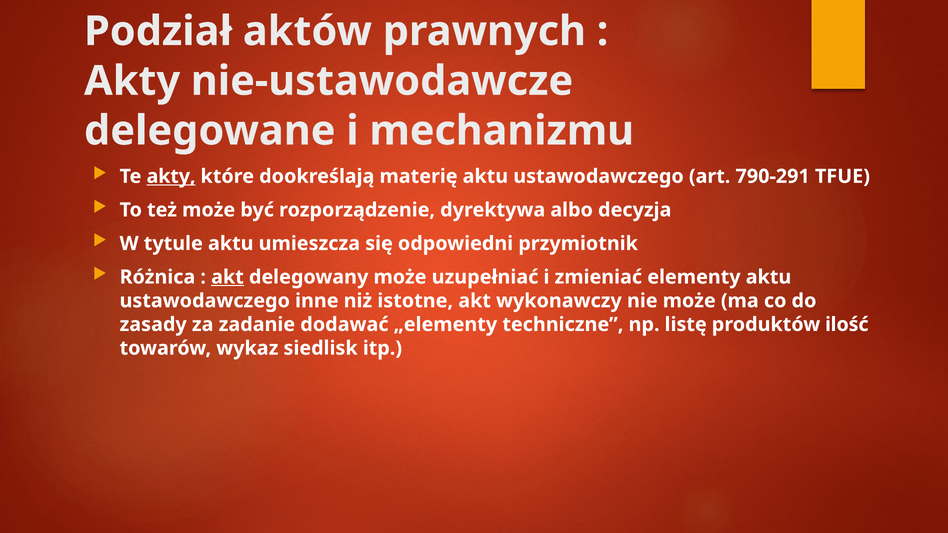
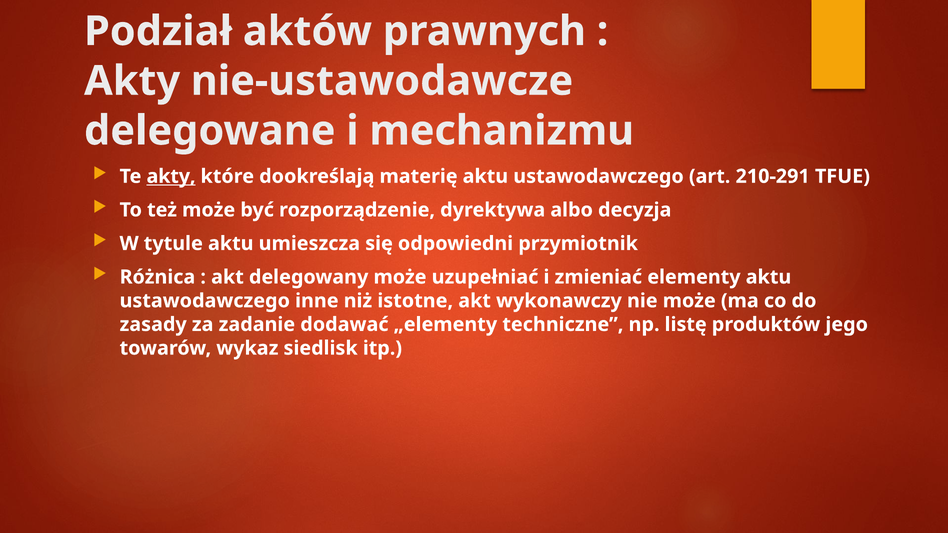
790-291: 790-291 -> 210-291
akt at (227, 277) underline: present -> none
ilość: ilość -> jego
